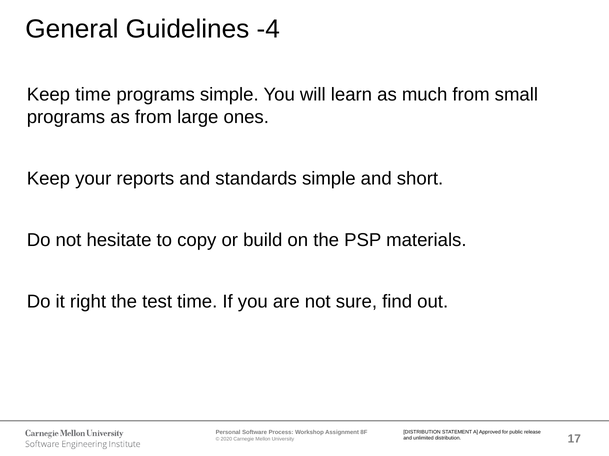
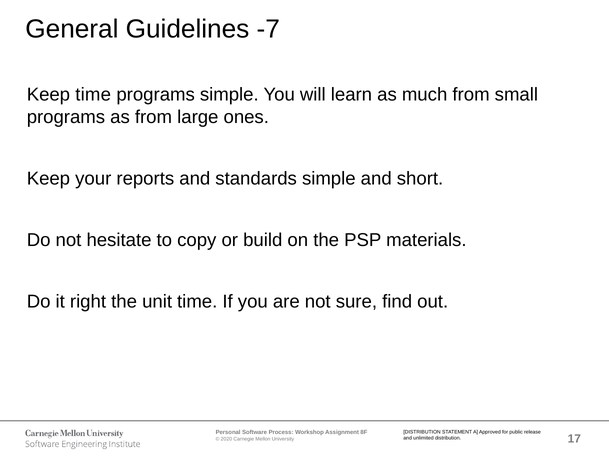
-4: -4 -> -7
test: test -> unit
